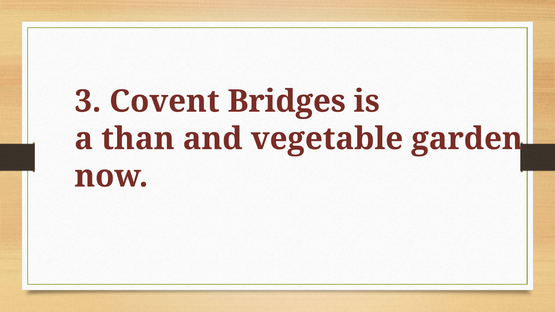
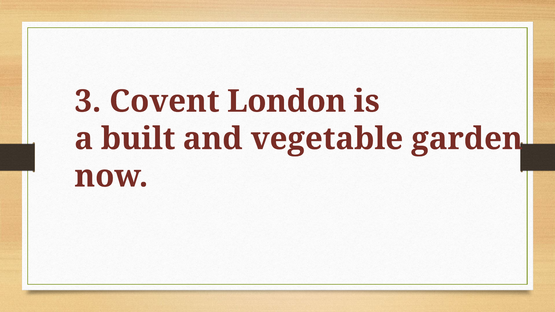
Bridges: Bridges -> London
than: than -> built
